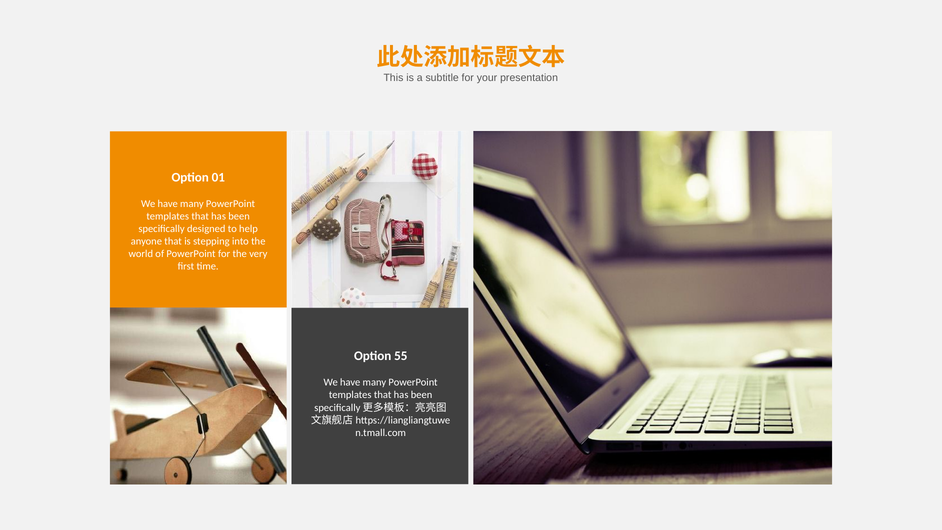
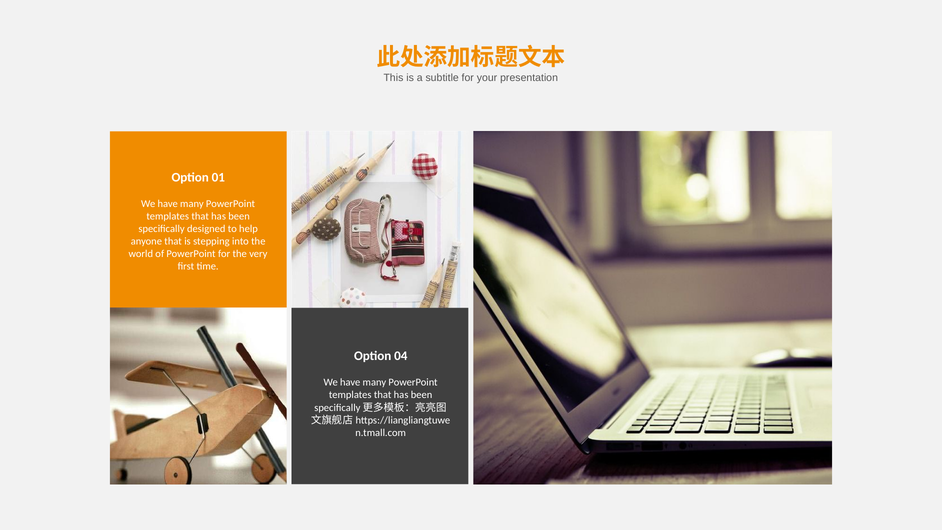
55: 55 -> 04
